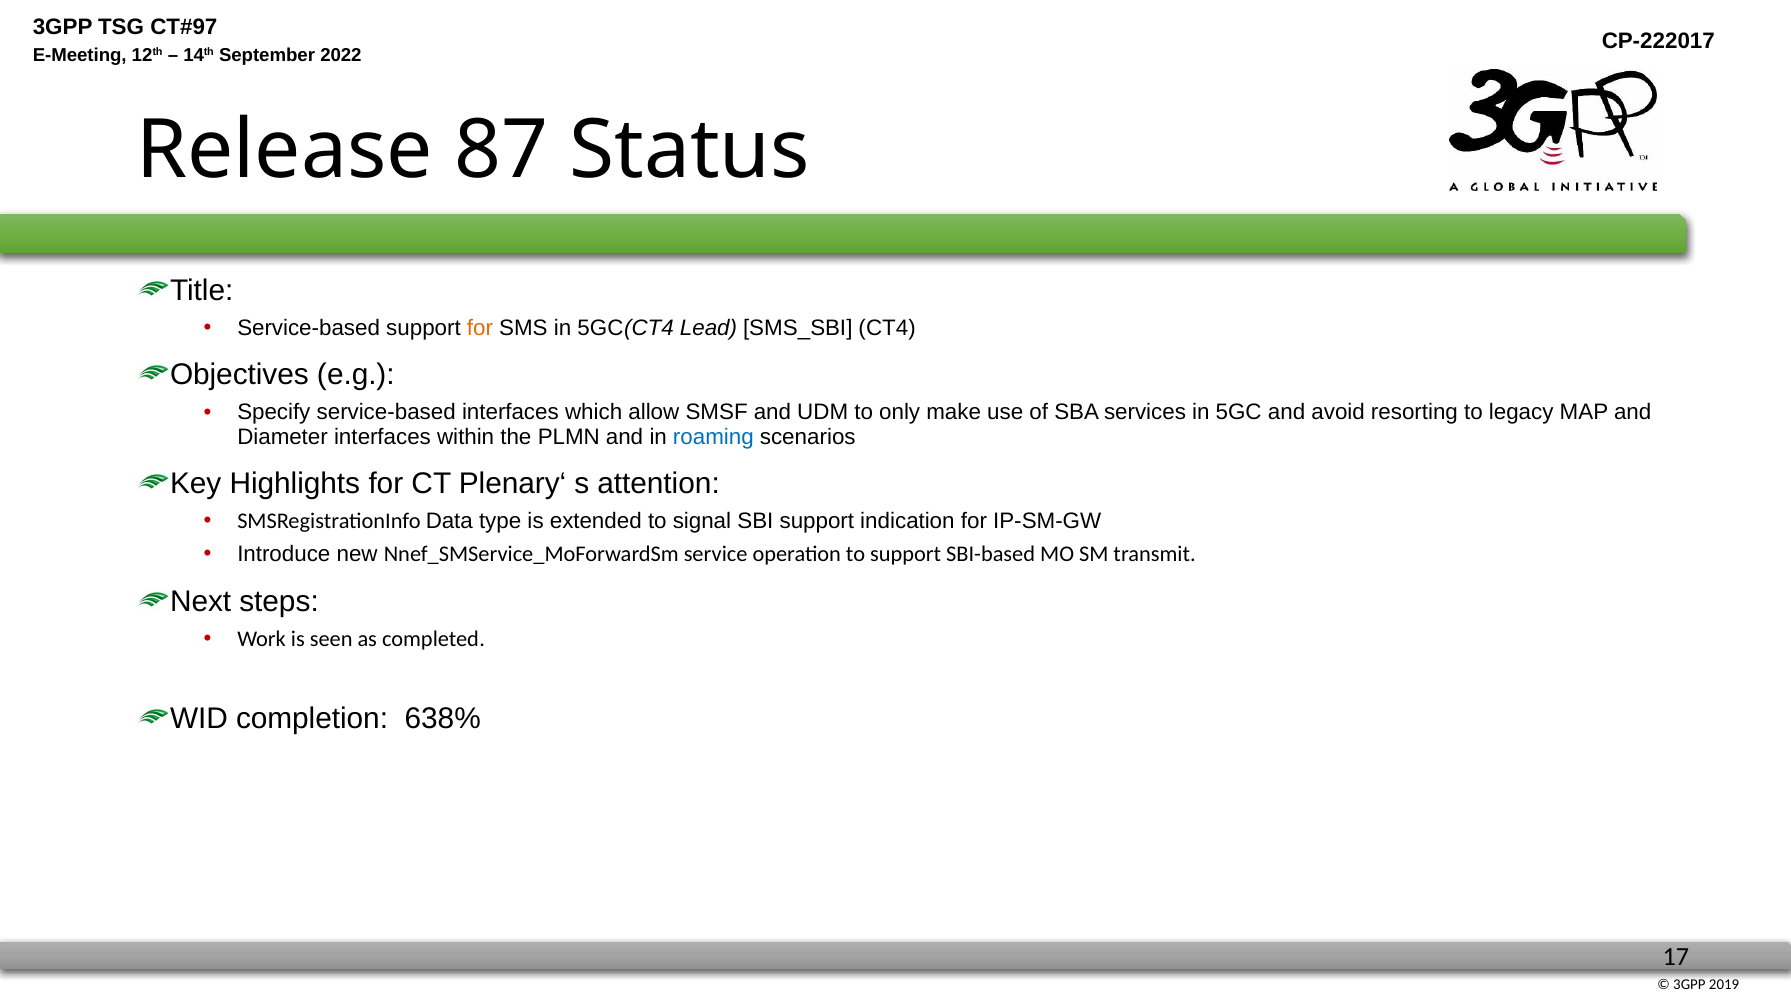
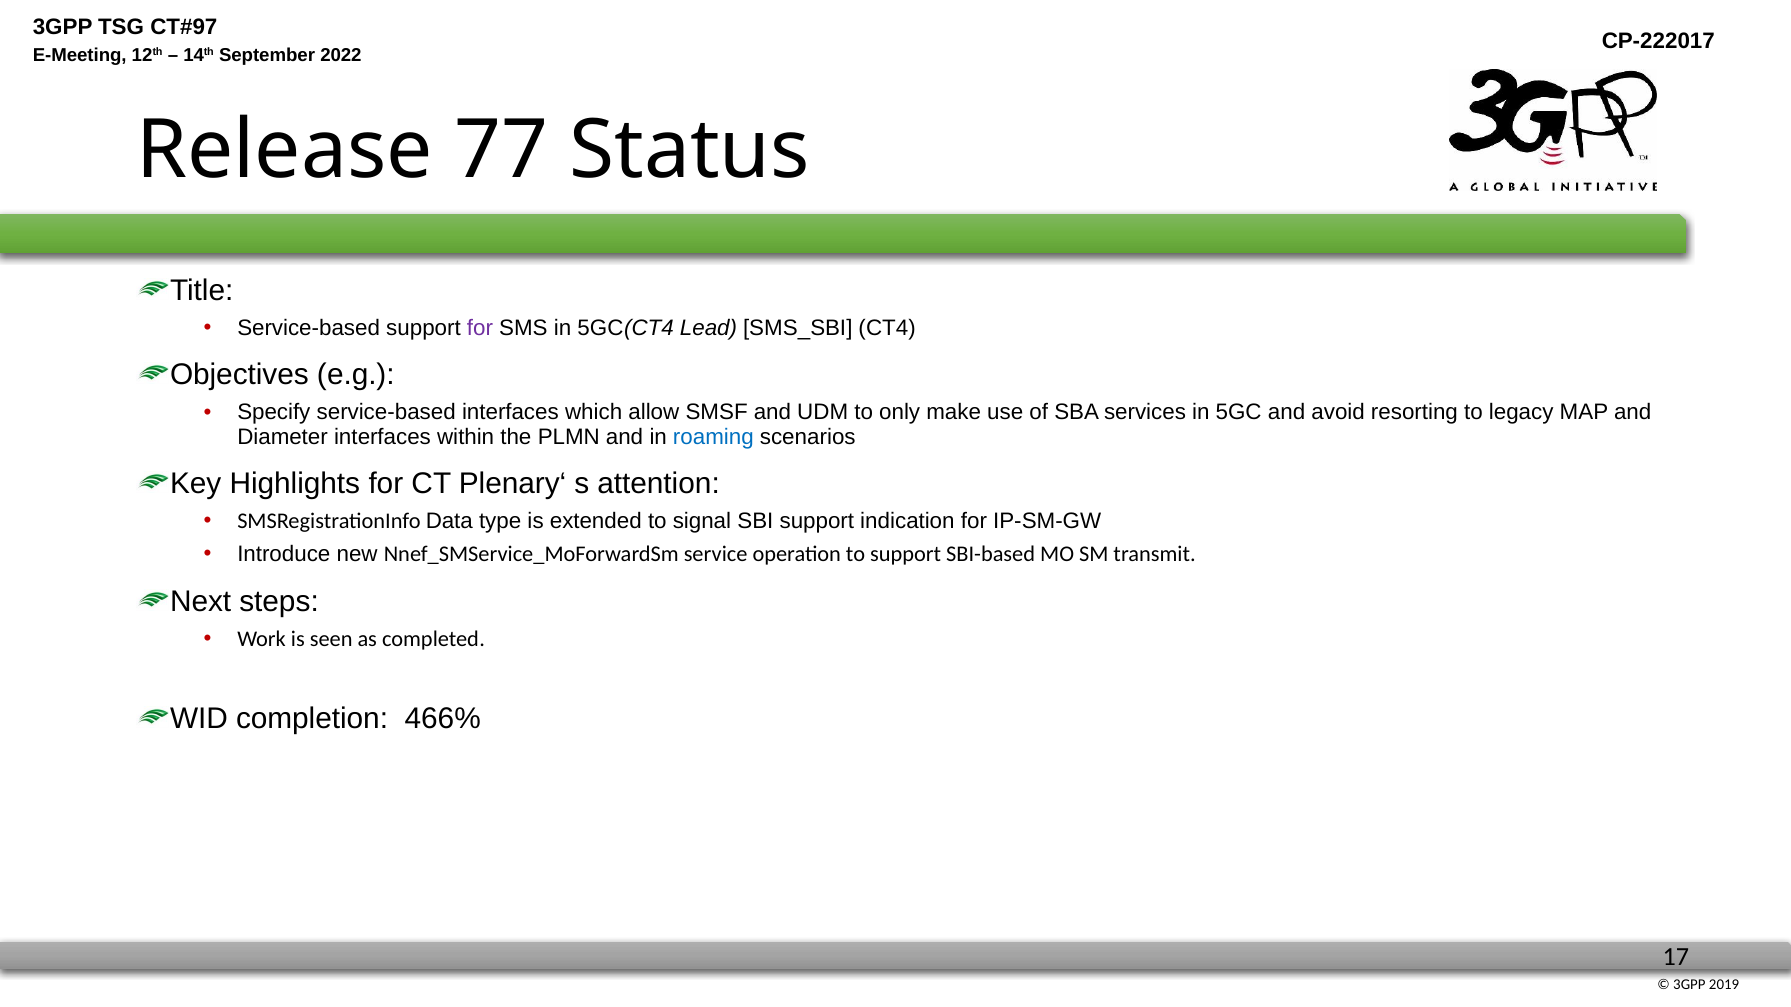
87: 87 -> 77
for at (480, 328) colour: orange -> purple
638%: 638% -> 466%
